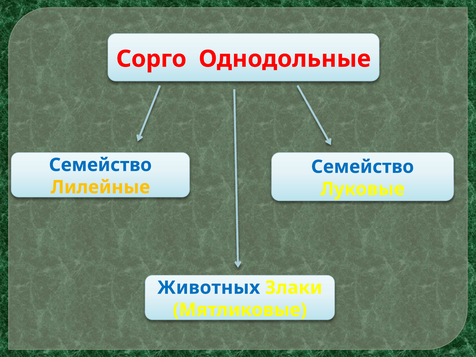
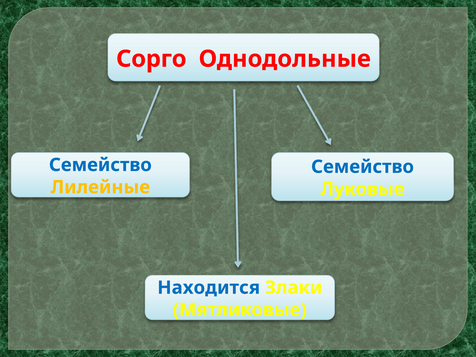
Животных: Животных -> Находится
